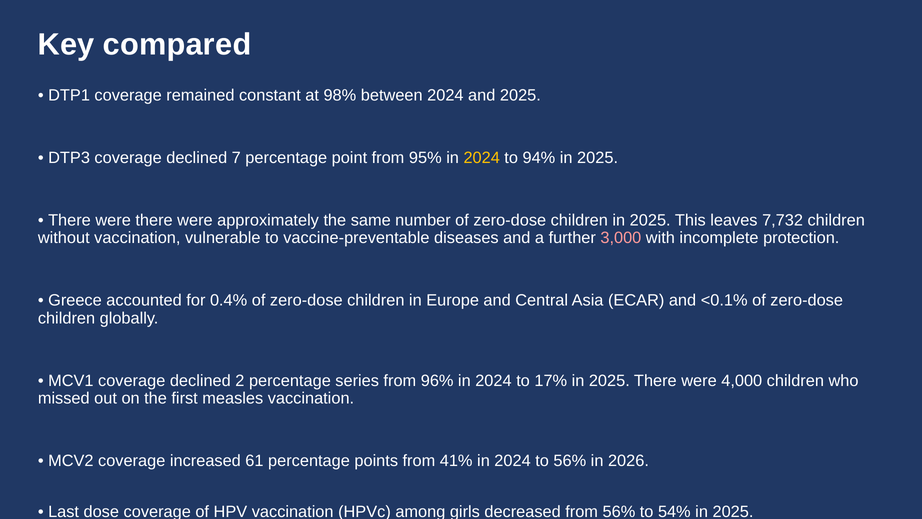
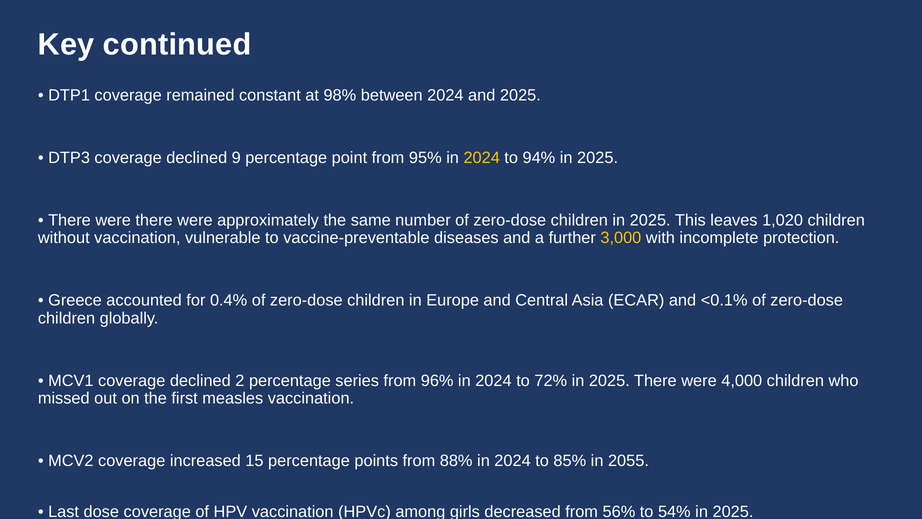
compared: compared -> continued
7: 7 -> 9
7,732: 7,732 -> 1,020
3,000 colour: pink -> yellow
17%: 17% -> 72%
61: 61 -> 15
41%: 41% -> 88%
to 56%: 56% -> 85%
2026: 2026 -> 2055
